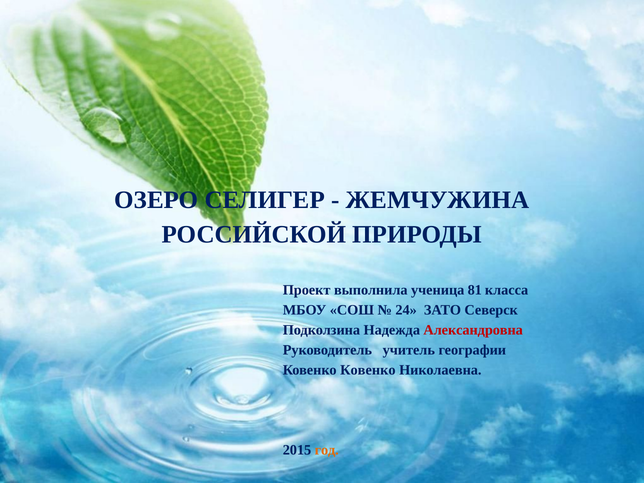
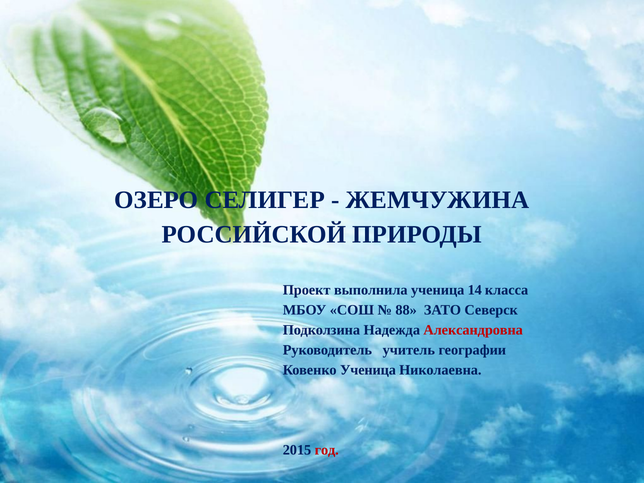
81: 81 -> 14
24: 24 -> 88
Ковенко Ковенко: Ковенко -> Ученица
год colour: orange -> red
